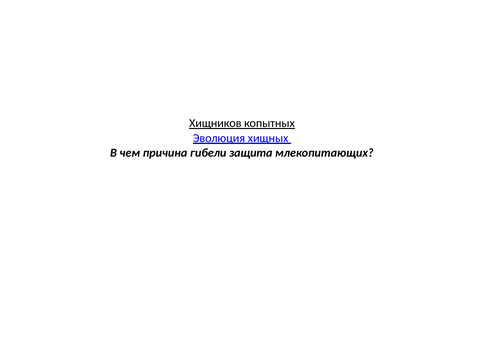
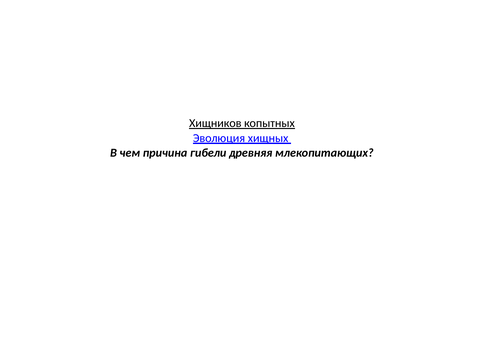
защита: защита -> древняя
